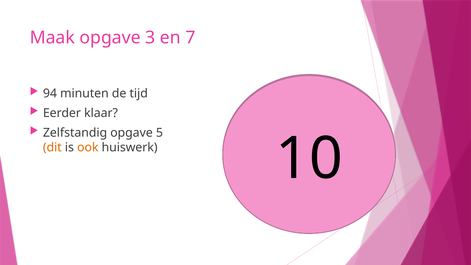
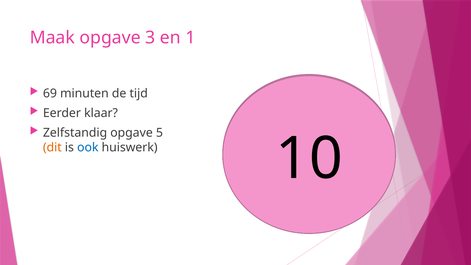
7: 7 -> 1
94: 94 -> 69
ook colour: orange -> blue
